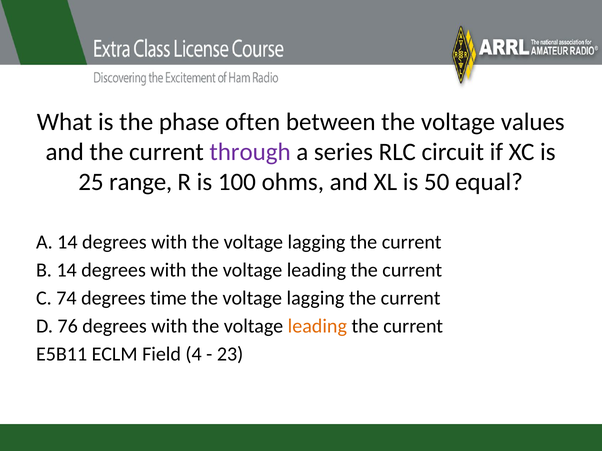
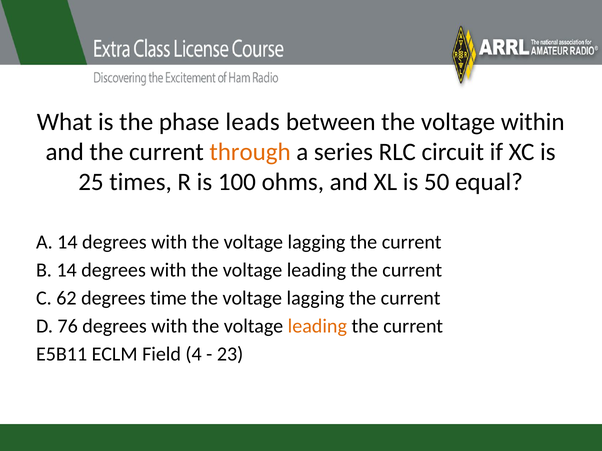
often: often -> leads
values: values -> within
through colour: purple -> orange
range: range -> times
74: 74 -> 62
